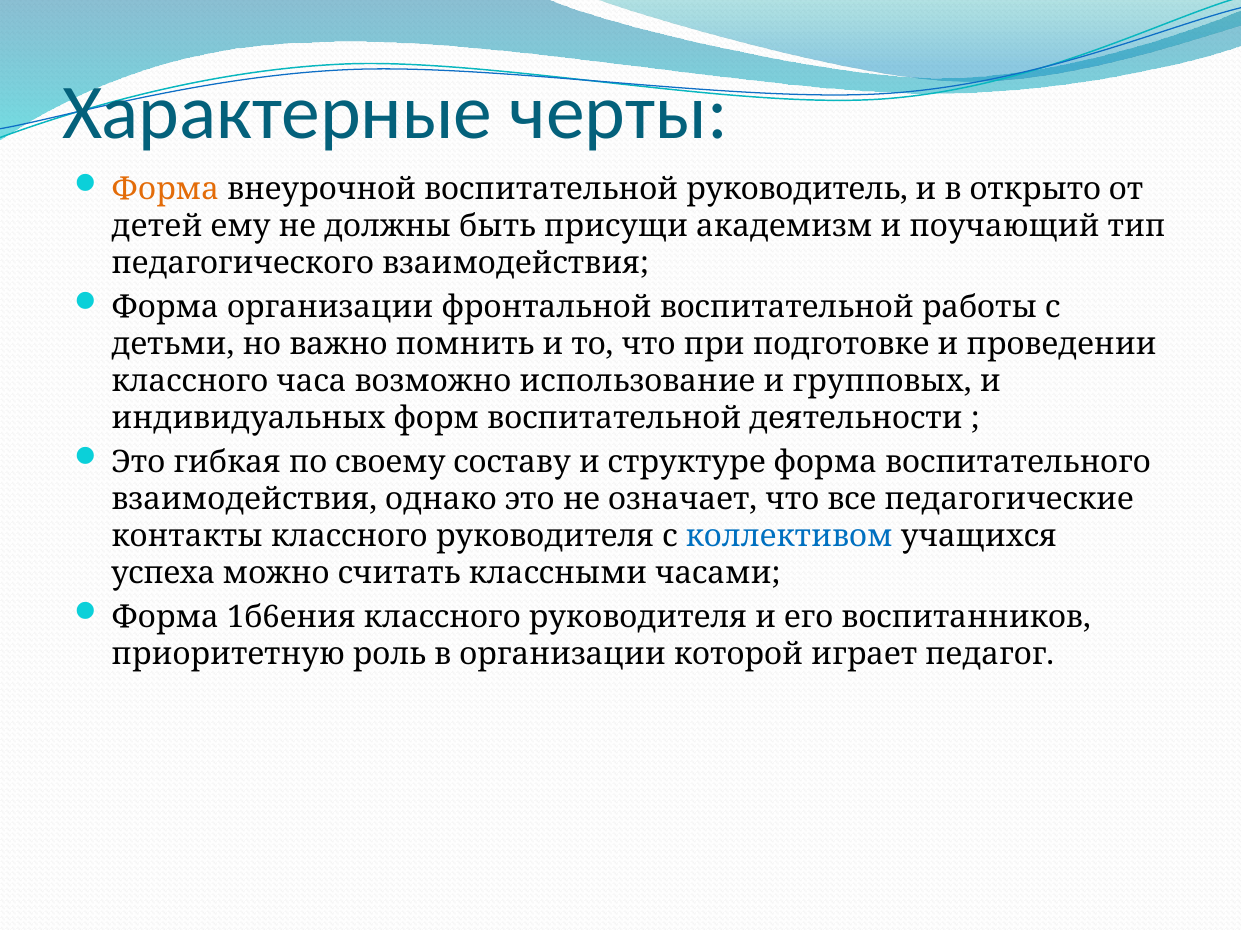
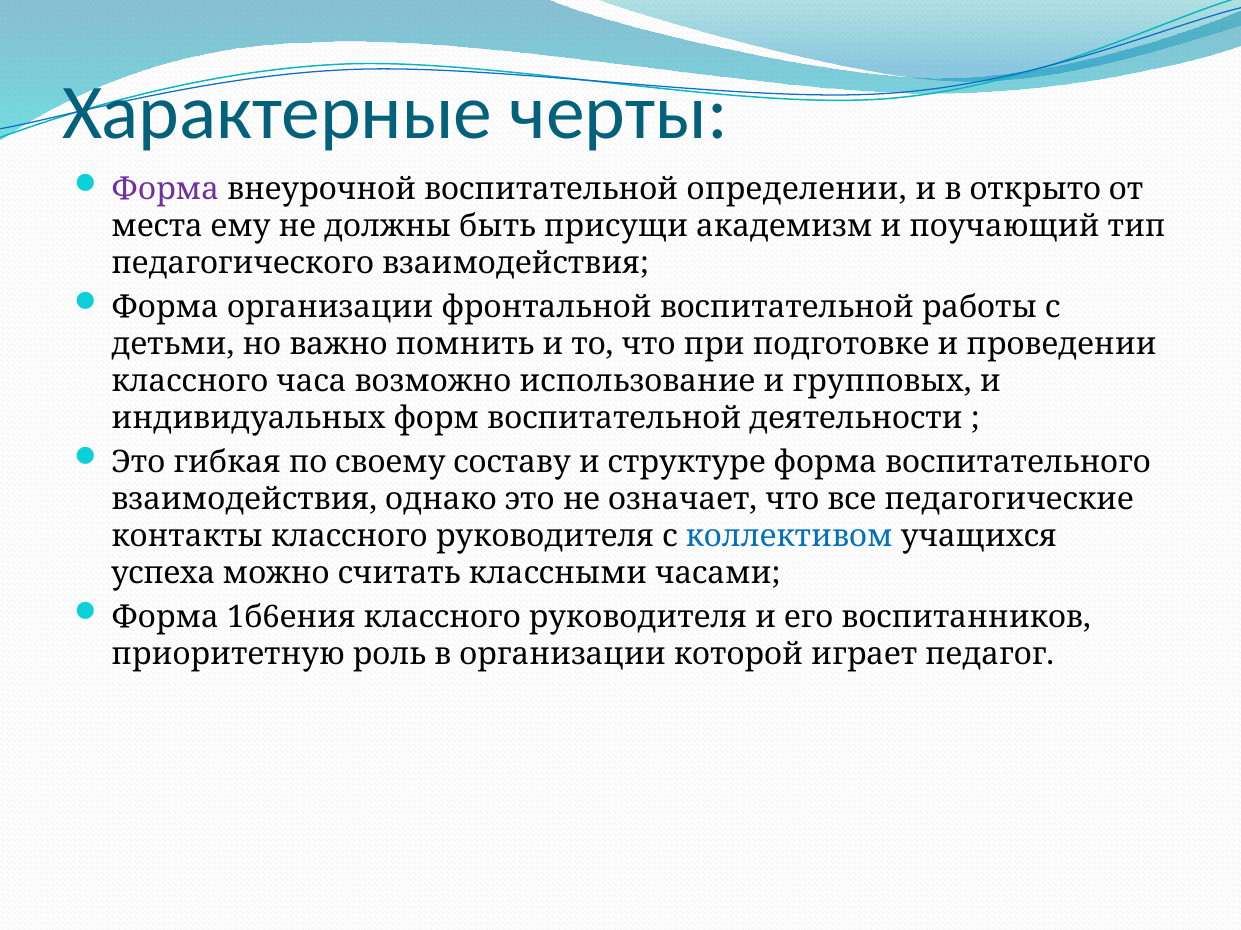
Форма at (165, 189) colour: orange -> purple
руководитель: руководитель -> определении
детей: детей -> места
